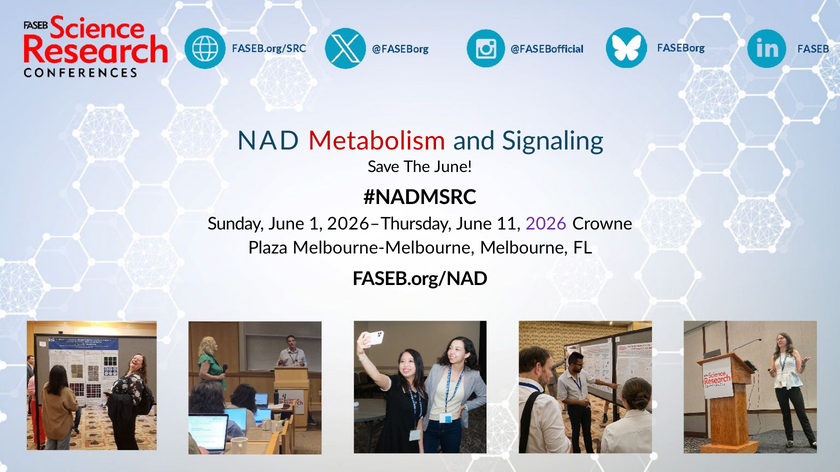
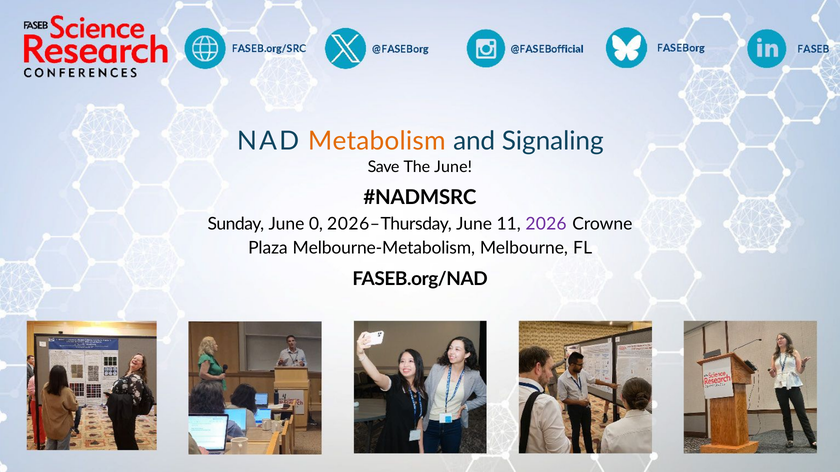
Metabolism colour: red -> orange
1: 1 -> 0
Melbourne-Melbourne: Melbourne-Melbourne -> Melbourne-Metabolism
